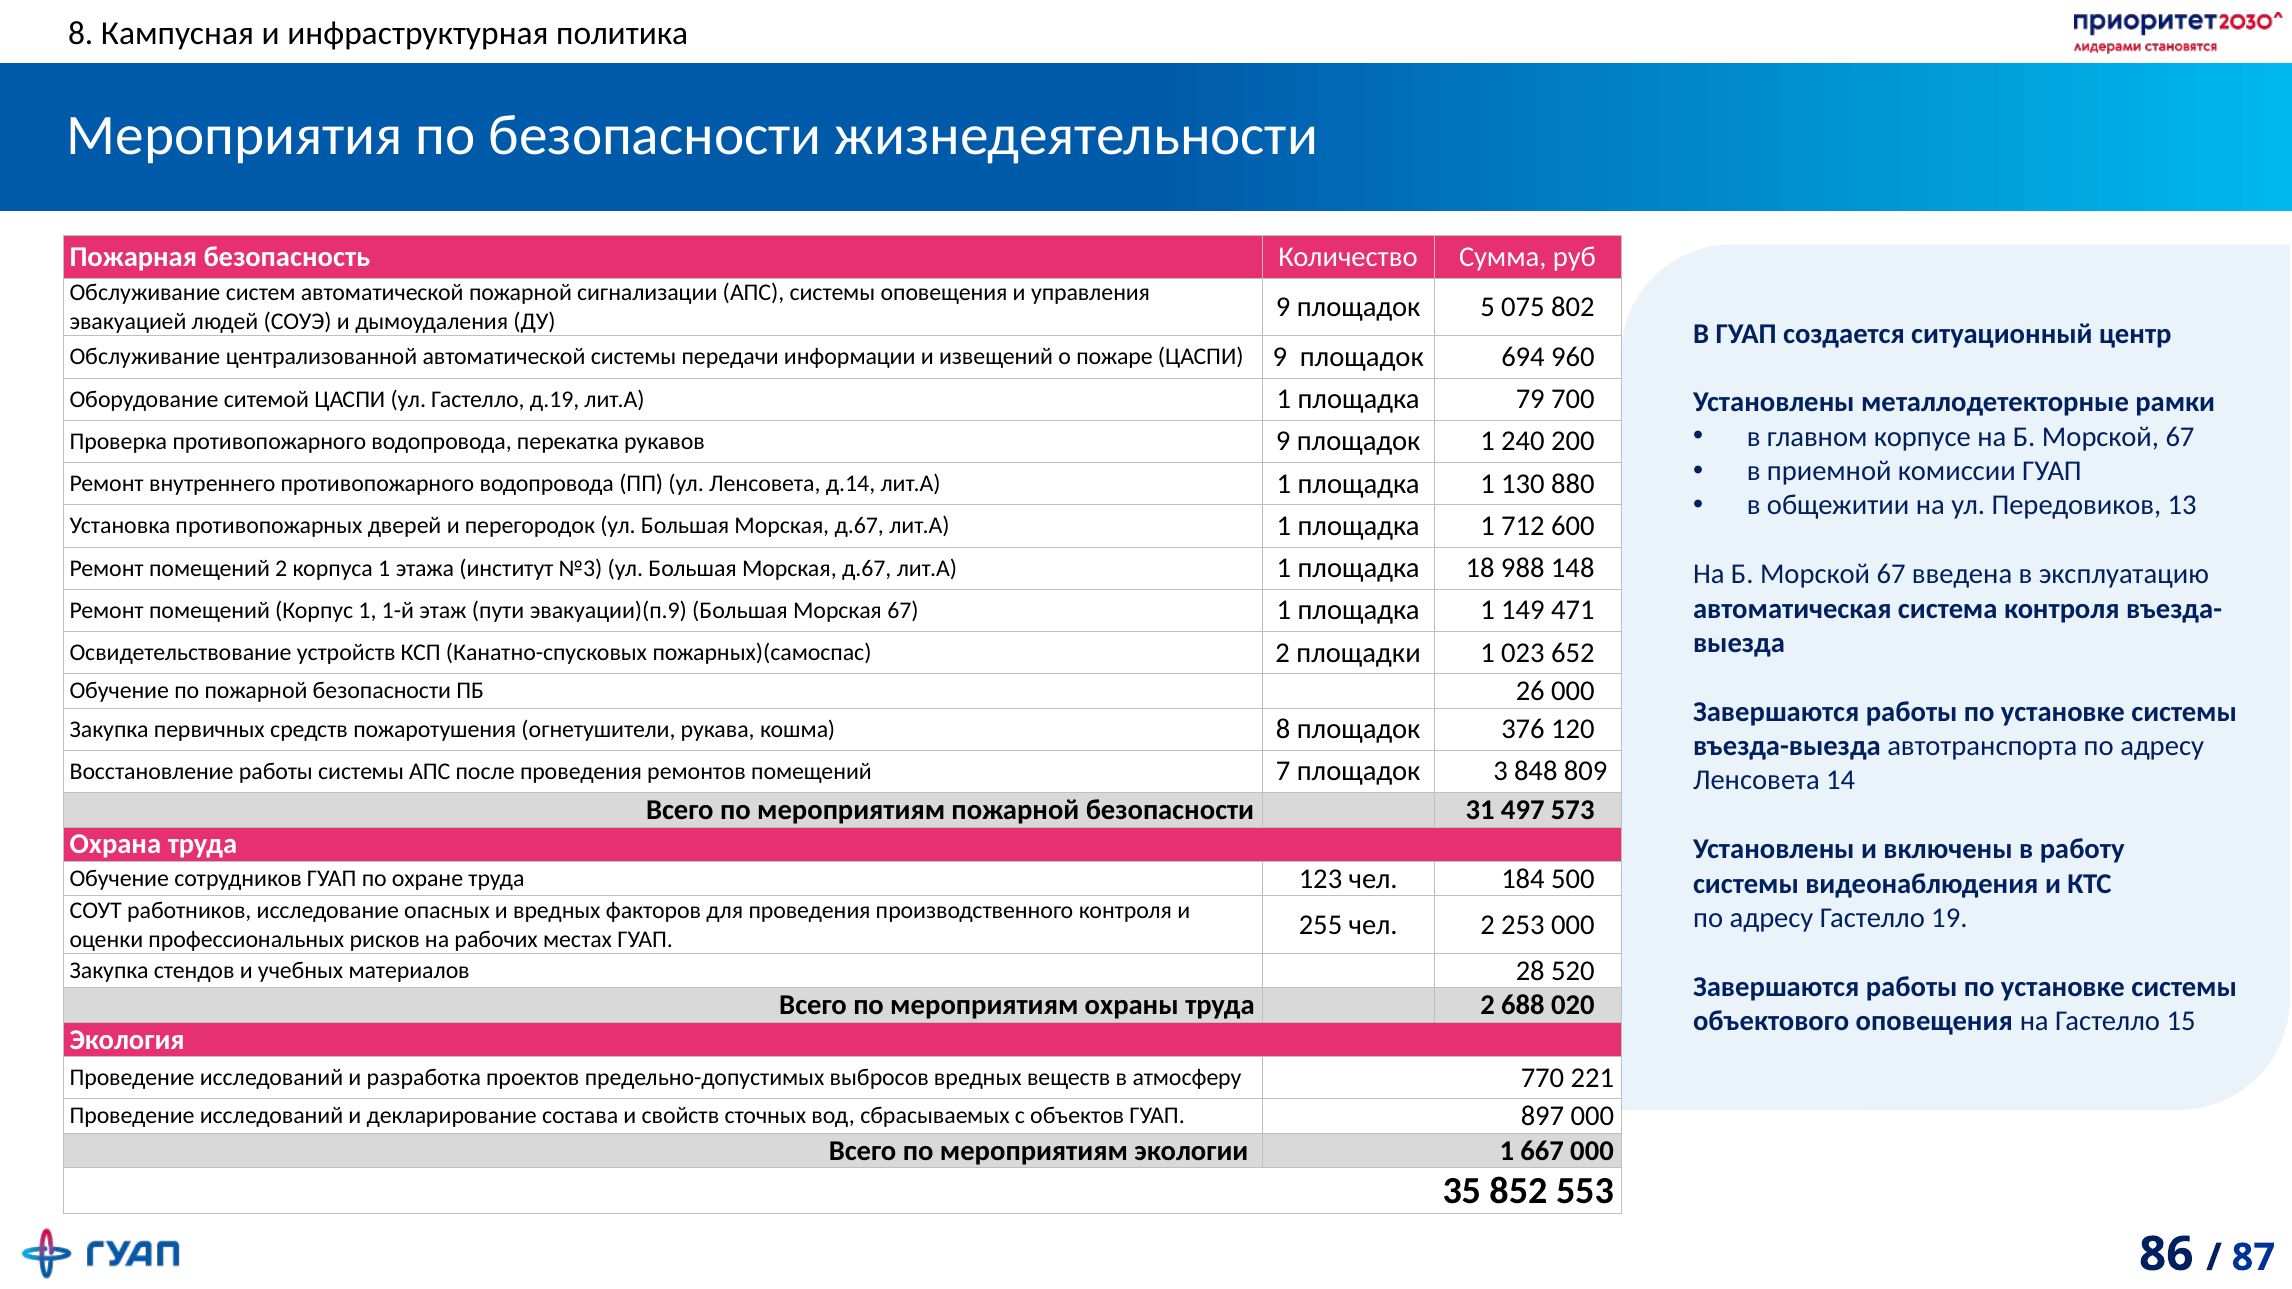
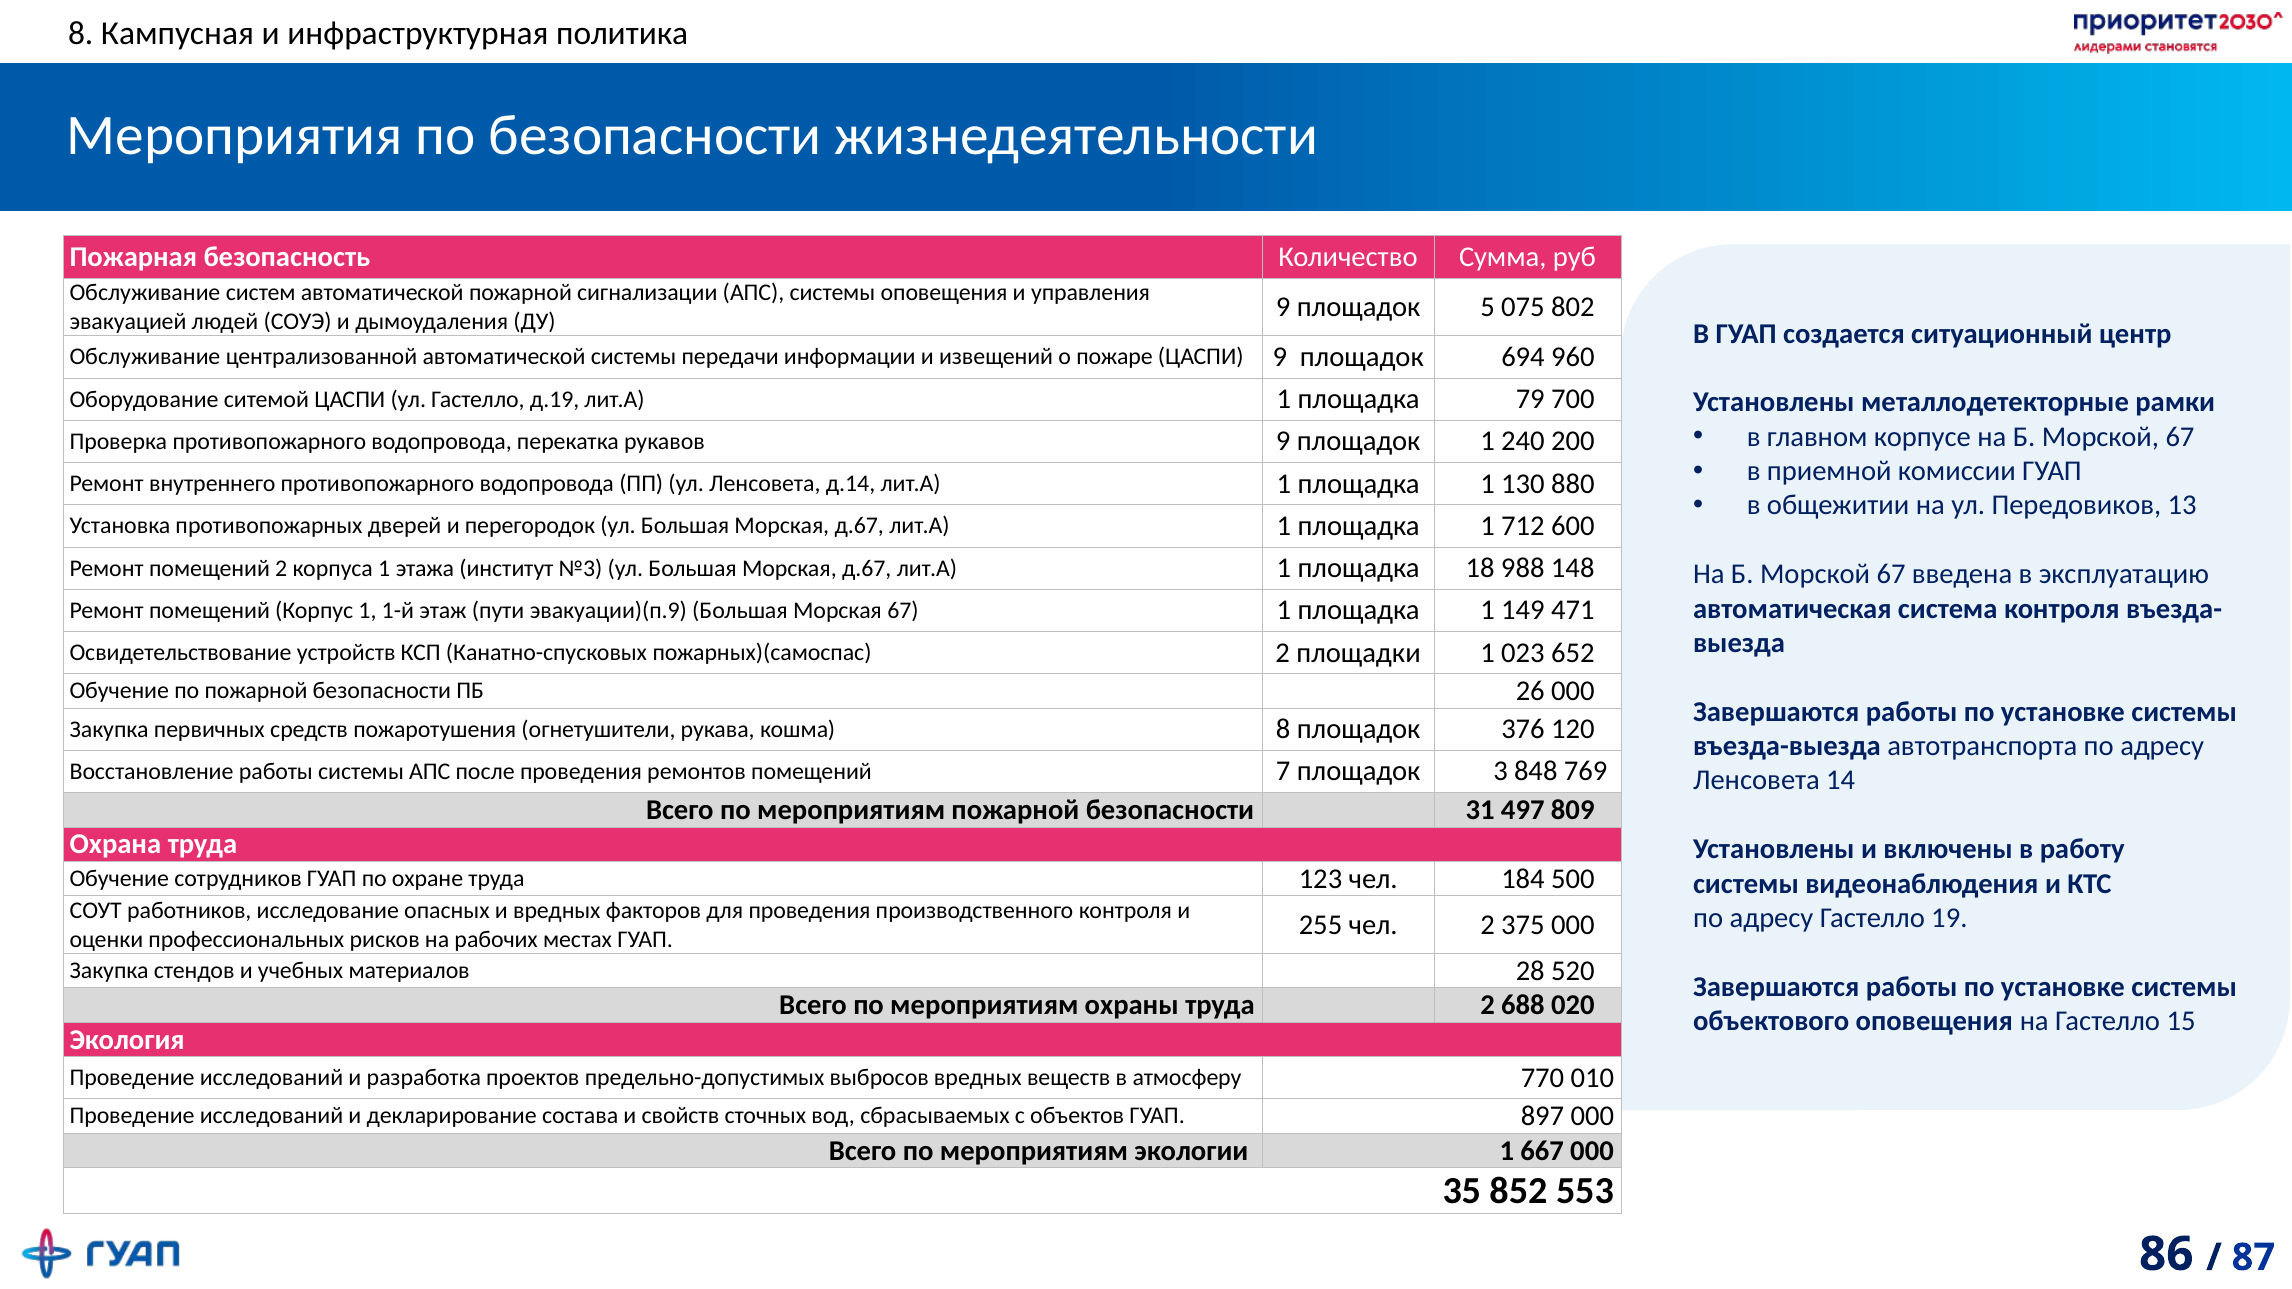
809: 809 -> 769
573: 573 -> 809
253: 253 -> 375
221: 221 -> 010
